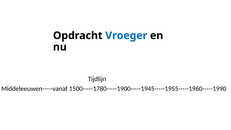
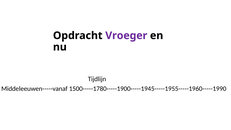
Vroeger colour: blue -> purple
